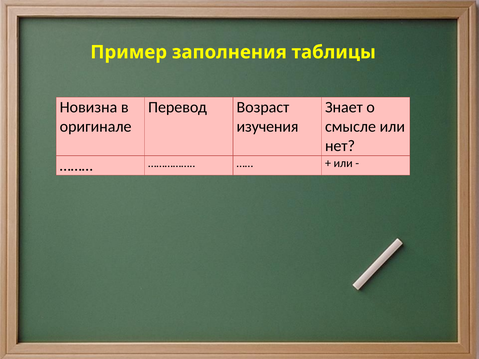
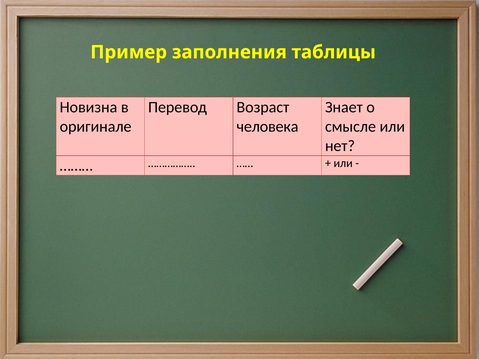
изучения: изучения -> человека
